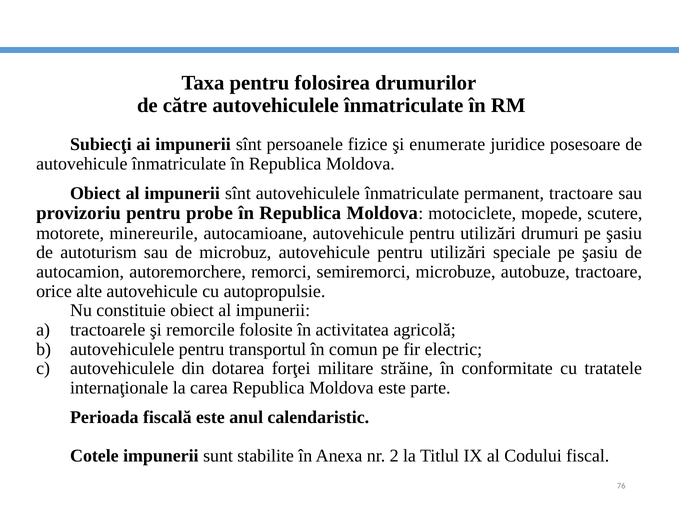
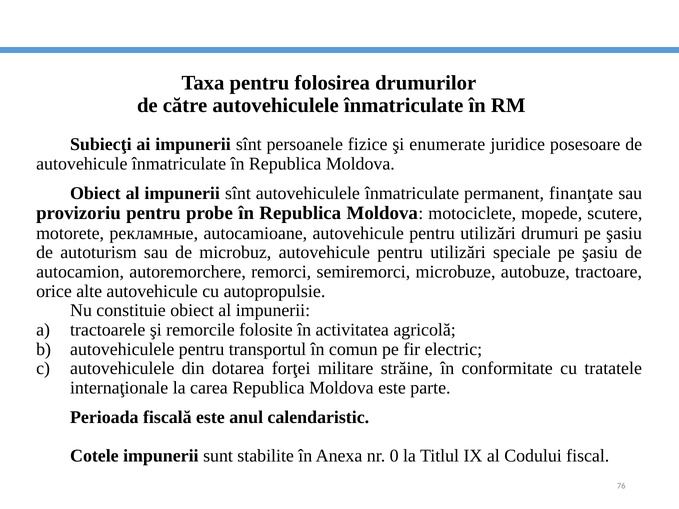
permanent tractoare: tractoare -> finanţate
minereurile: minereurile -> рекламные
2: 2 -> 0
